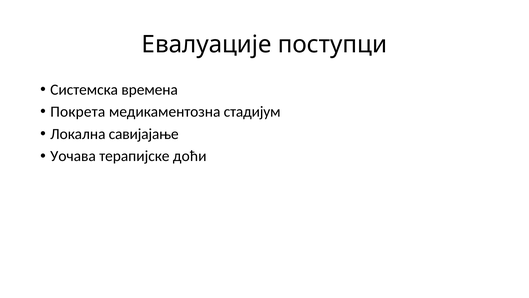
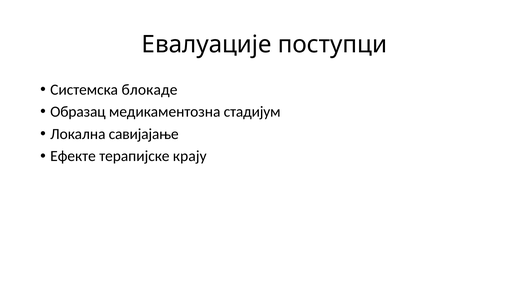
времена: времена -> блокаде
Покрета: Покрета -> Образац
Уочава: Уочава -> Ефекте
доћи: доћи -> крају
